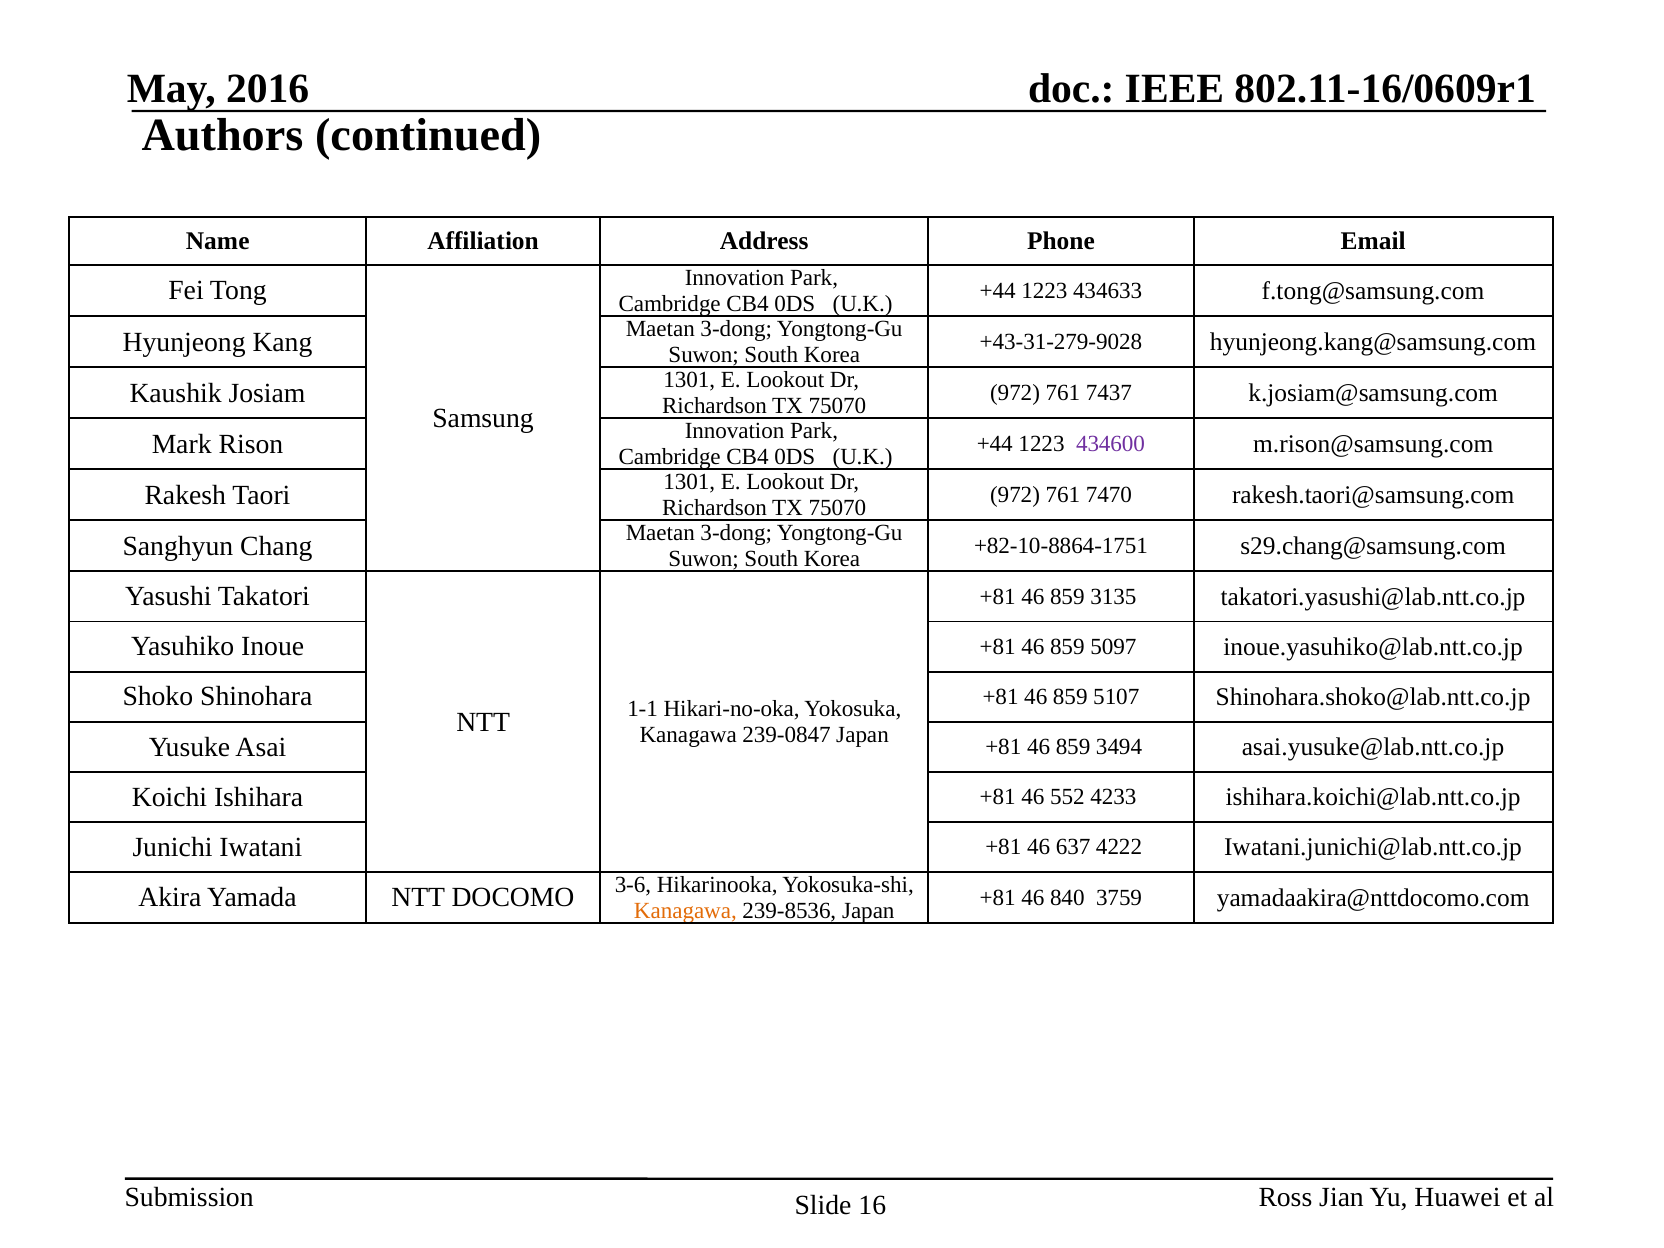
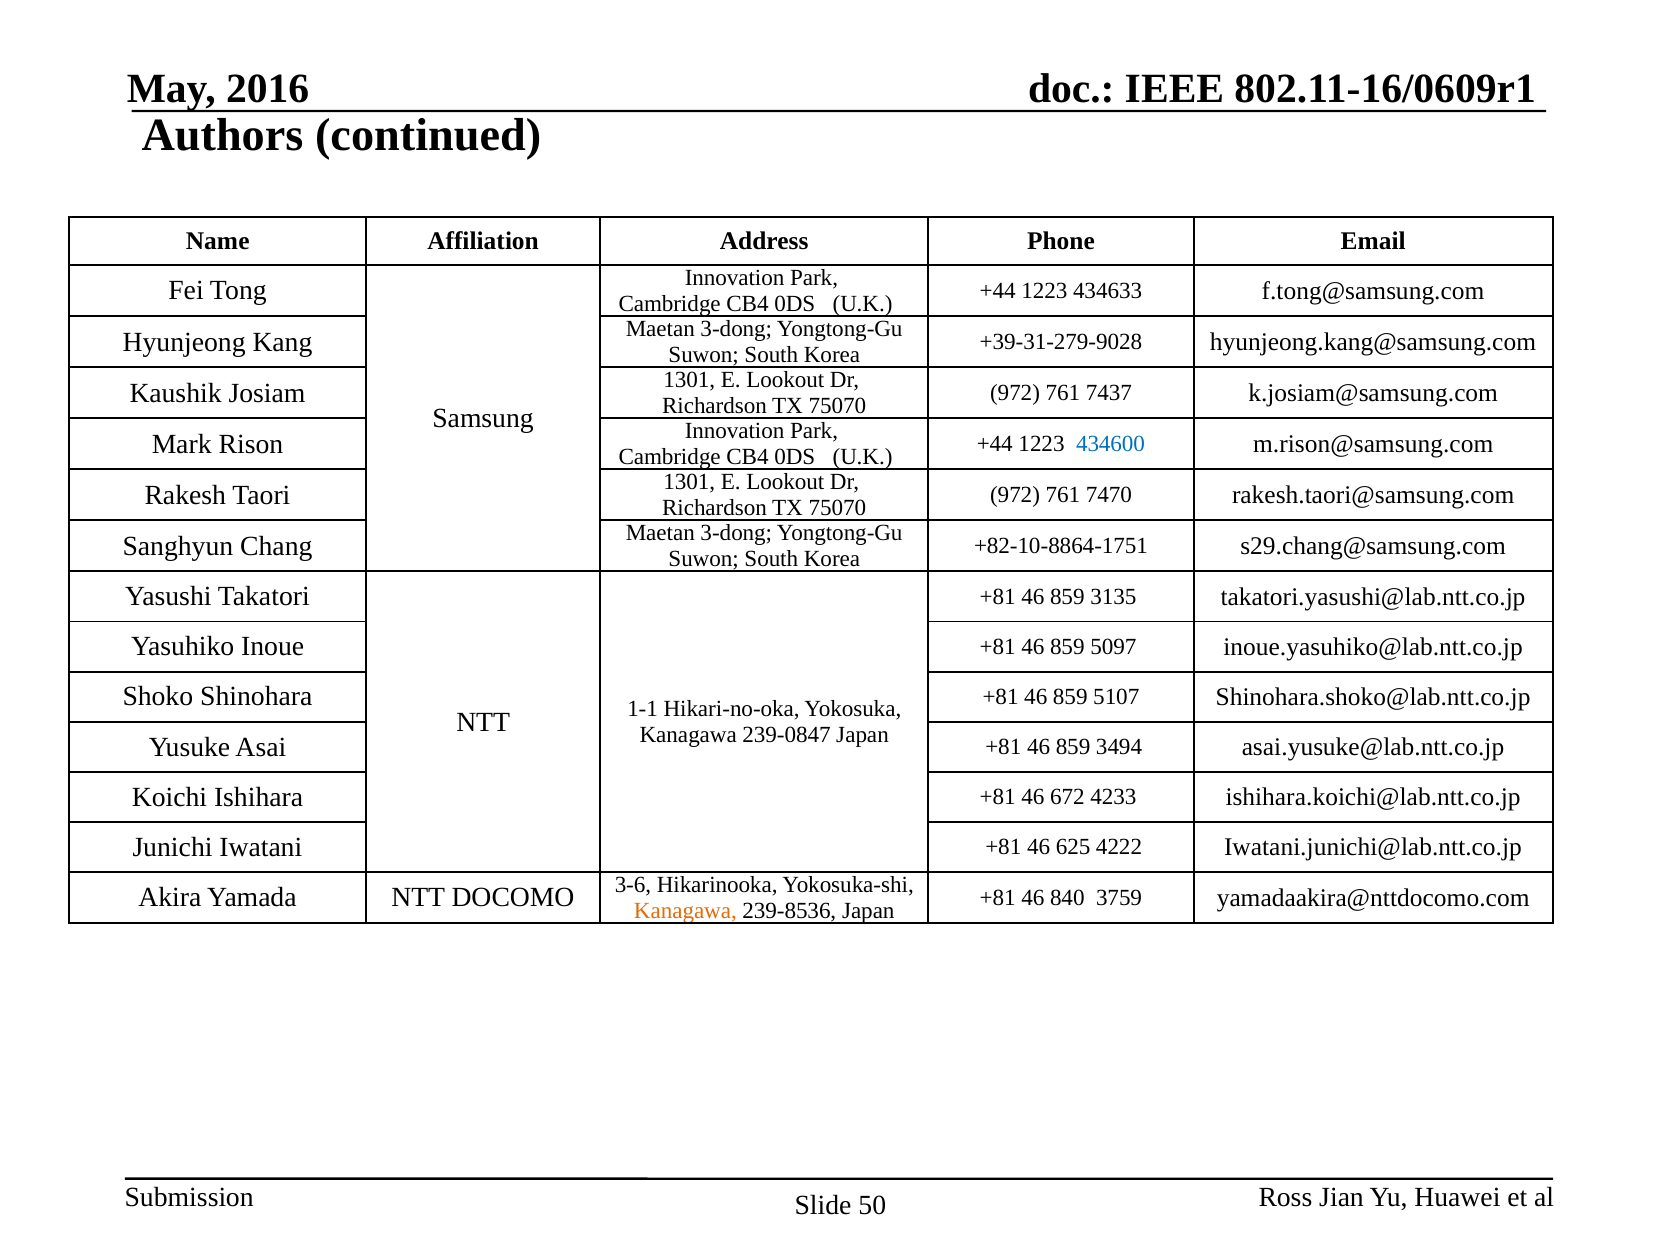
+43-31-279-9028: +43-31-279-9028 -> +39-31-279-9028
434600 colour: purple -> blue
552: 552 -> 672
637: 637 -> 625
16: 16 -> 50
